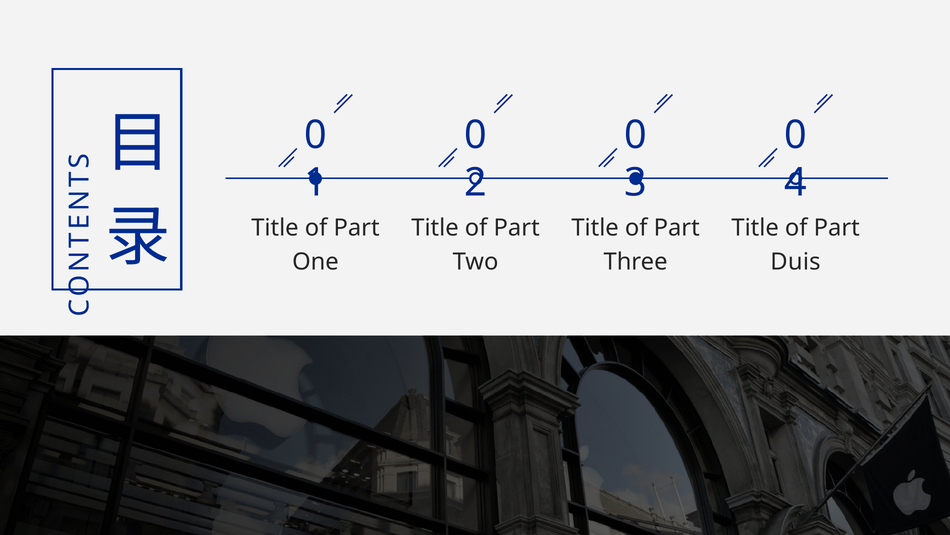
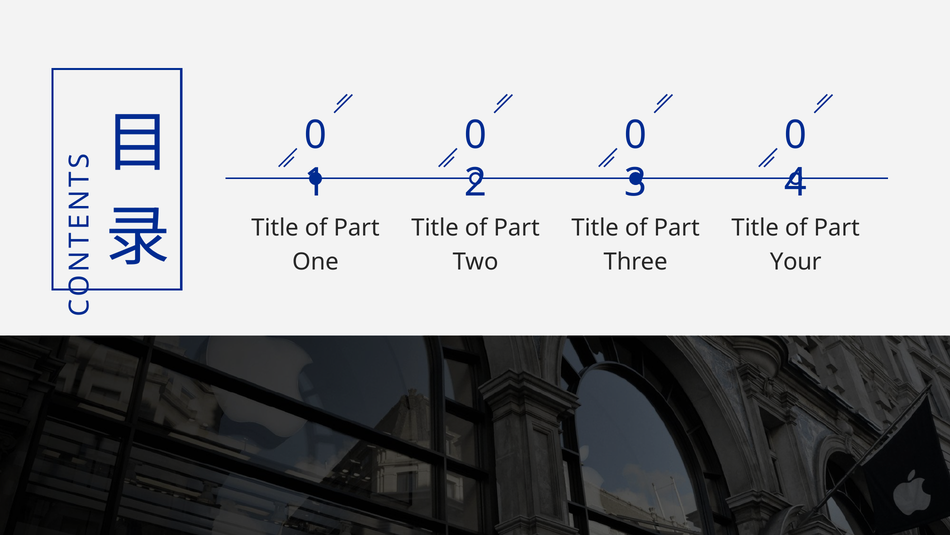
Duis: Duis -> Your
